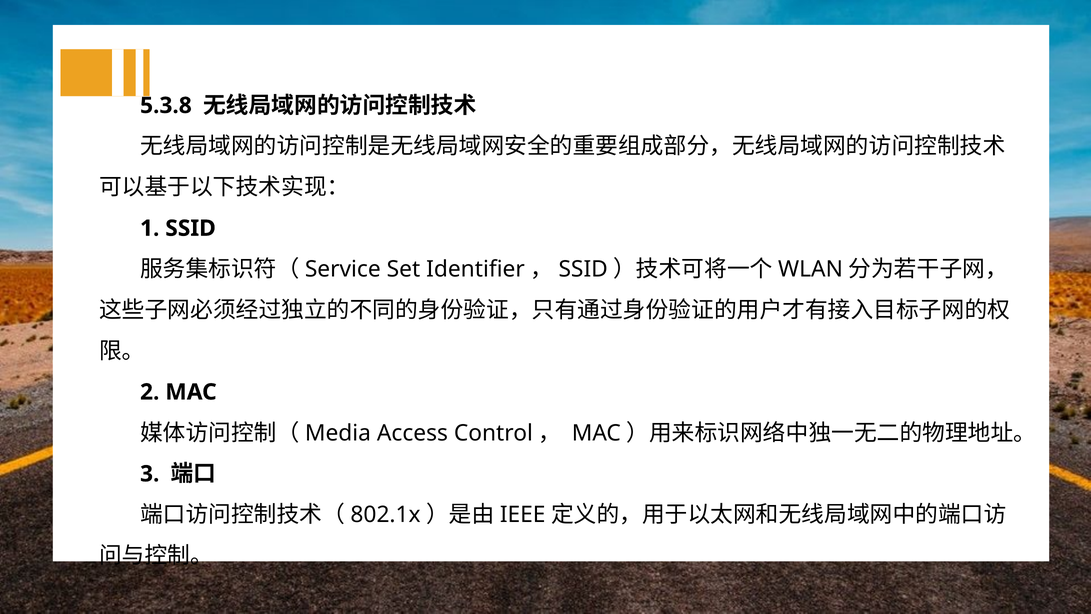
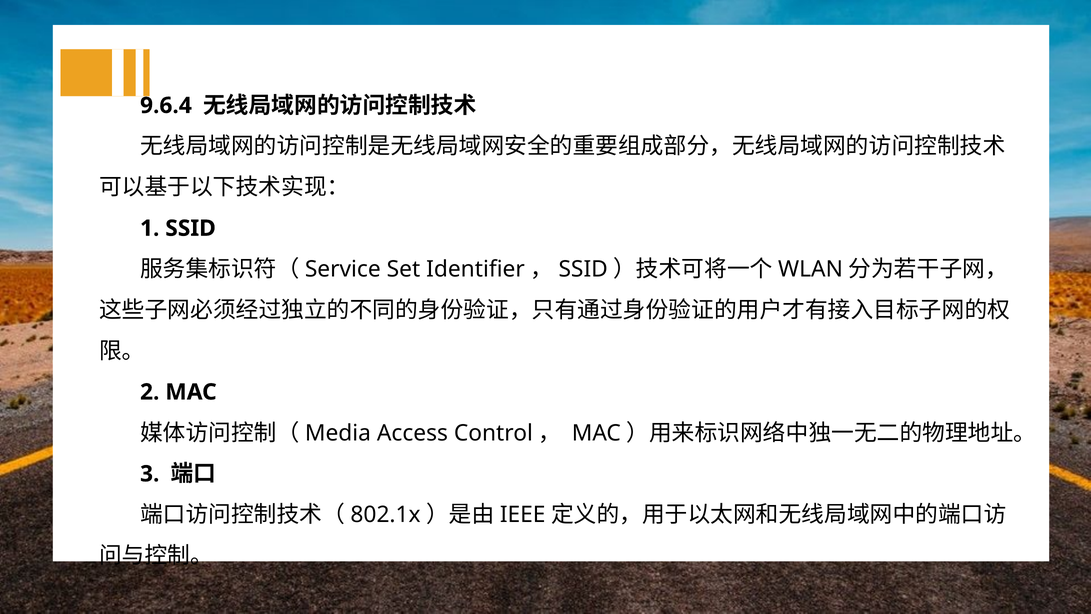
5.3.8: 5.3.8 -> 9.6.4
